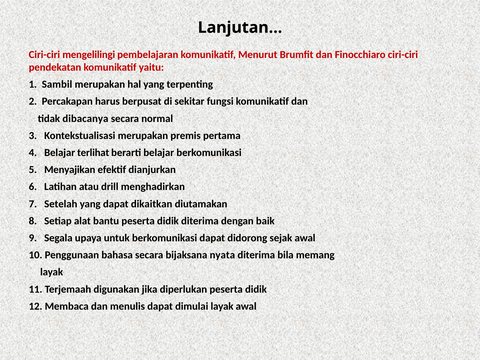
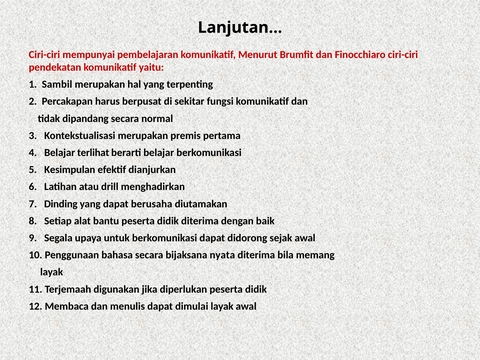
mengelilingi: mengelilingi -> mempunyai
dibacanya: dibacanya -> dipandang
Menyajikan: Menyajikan -> Kesimpulan
Setelah: Setelah -> Dinding
dikaitkan: dikaitkan -> berusaha
